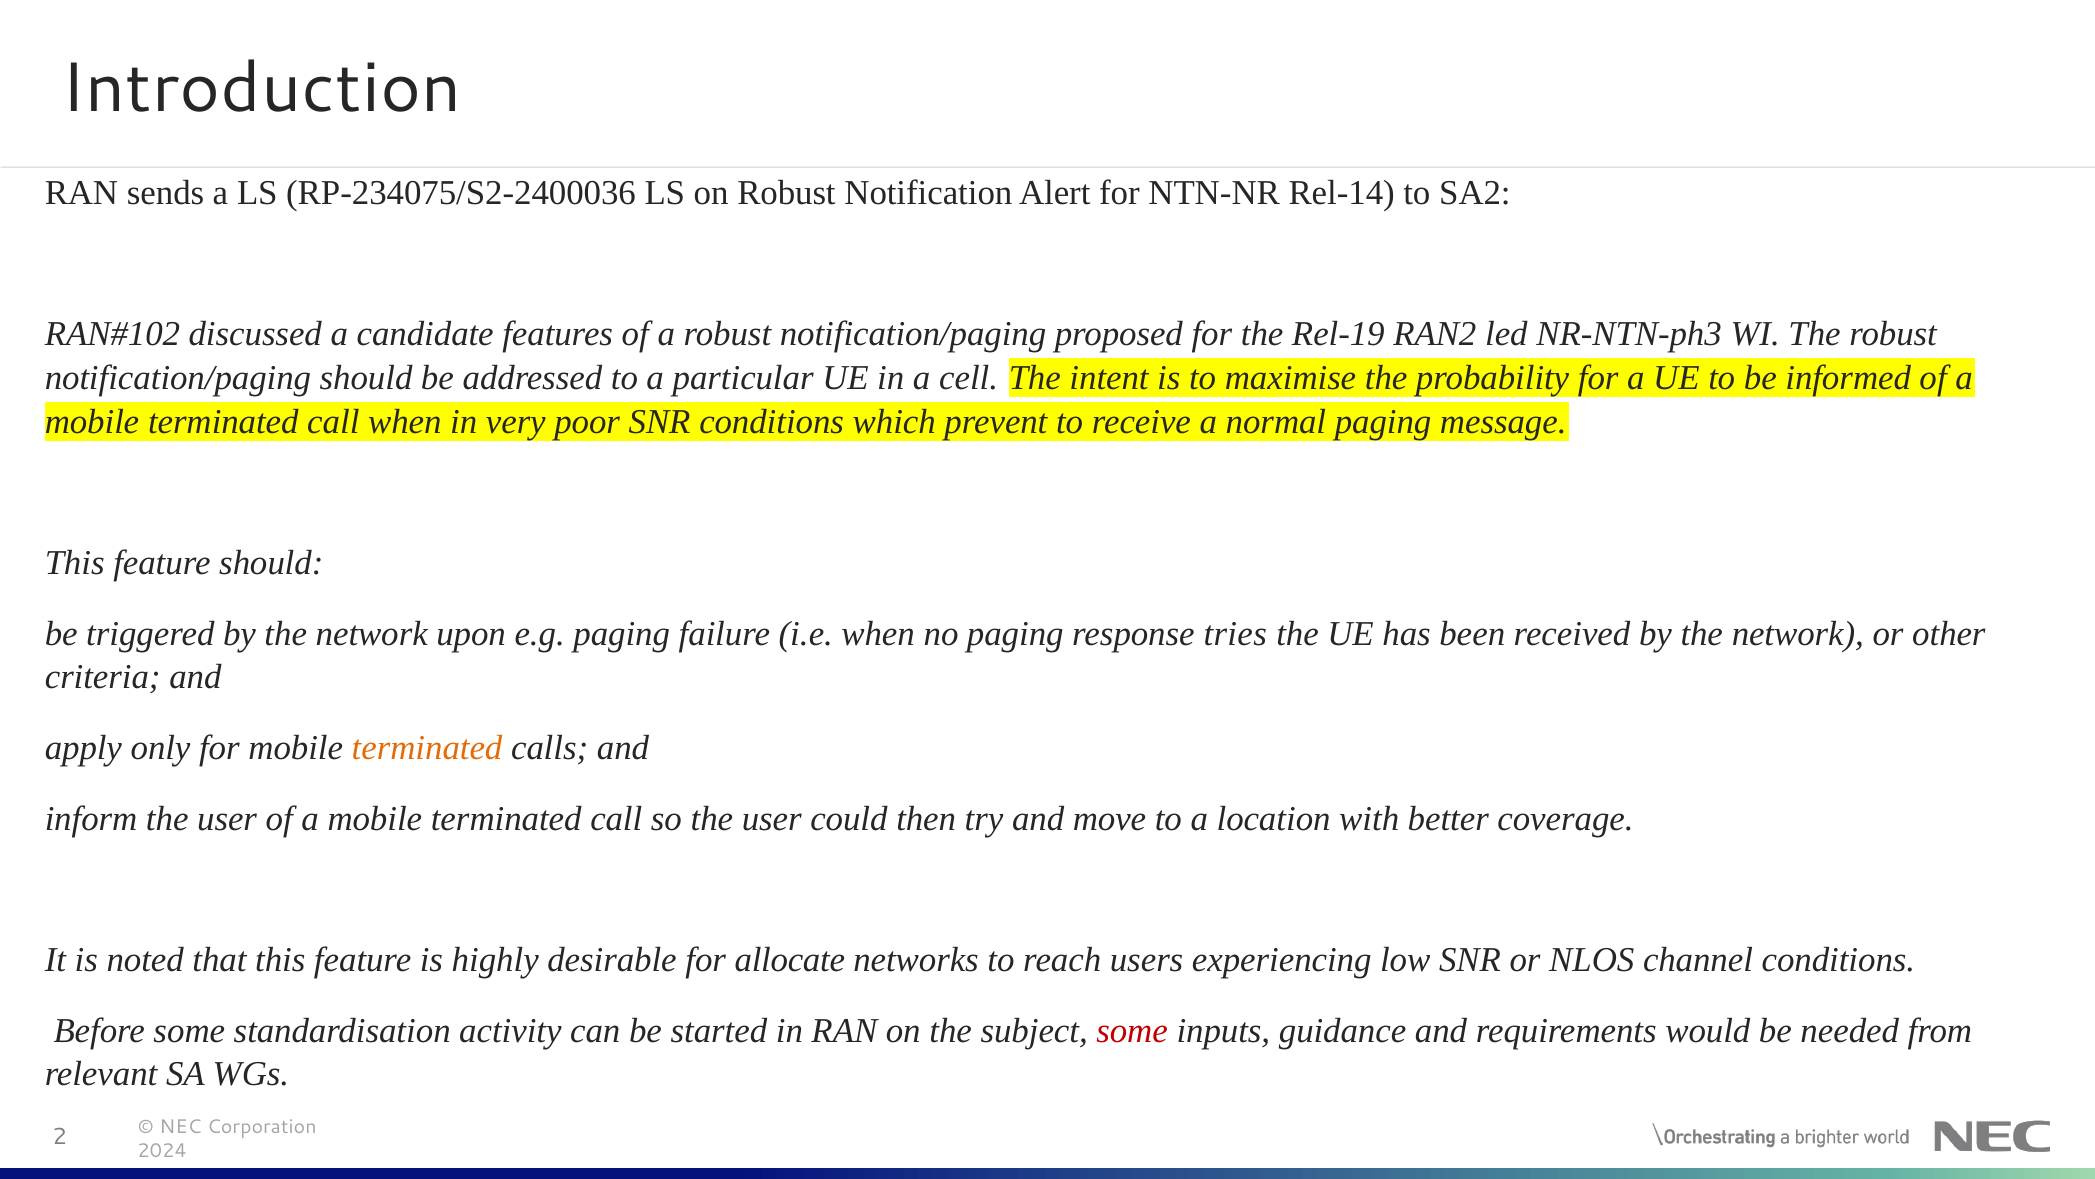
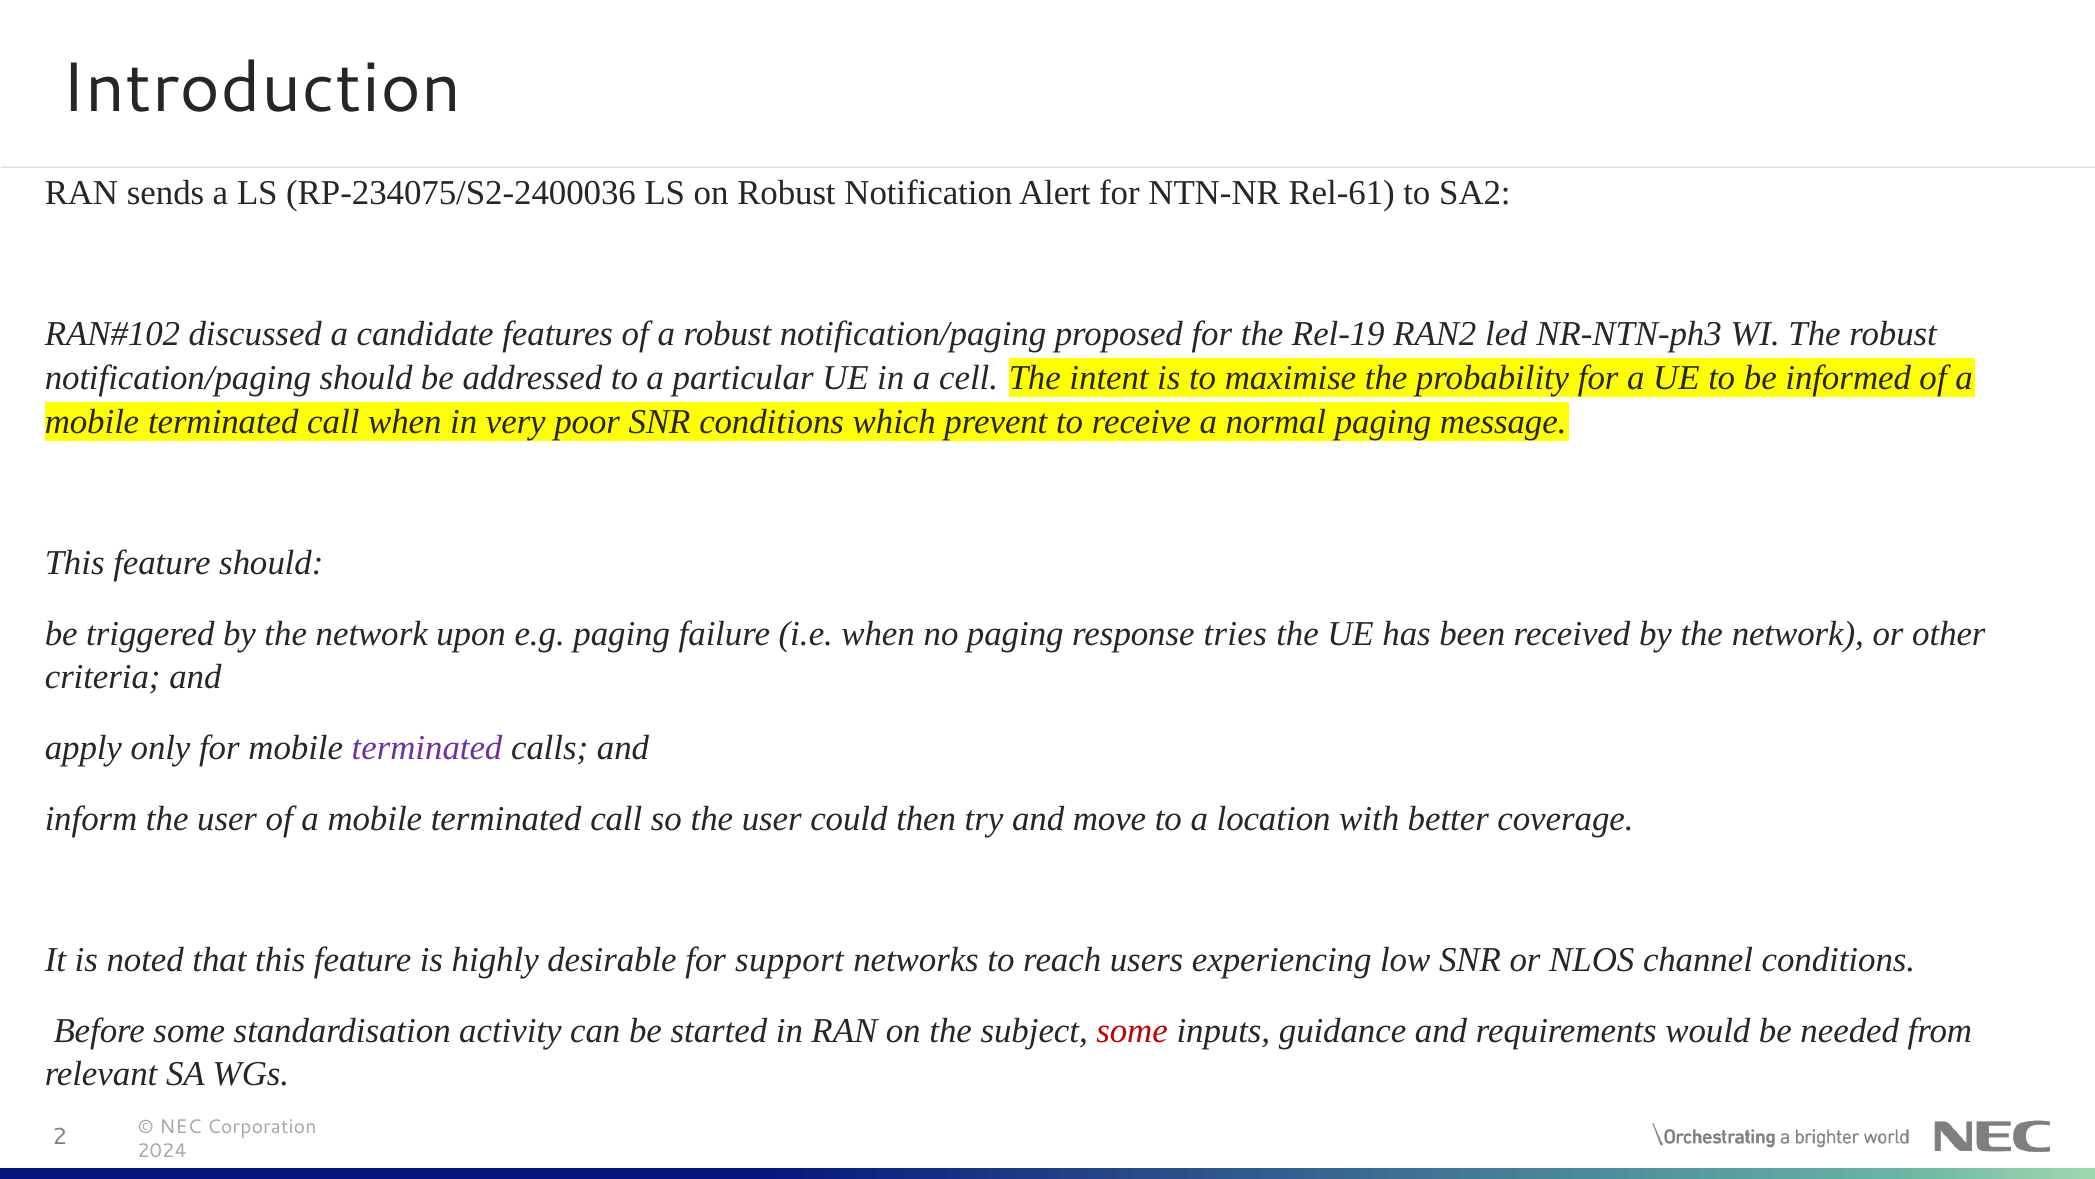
Rel-14: Rel-14 -> Rel-61
terminated at (427, 748) colour: orange -> purple
allocate: allocate -> support
